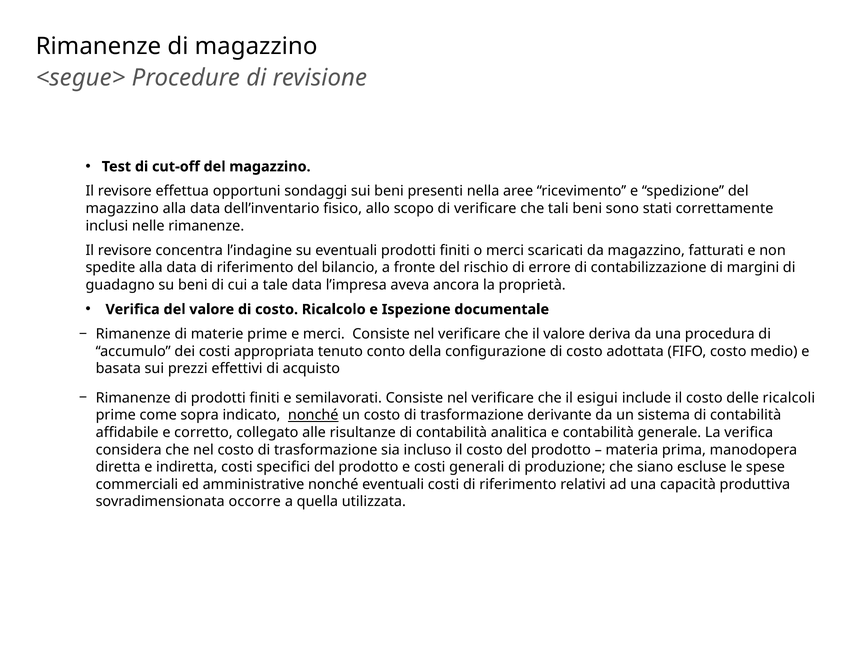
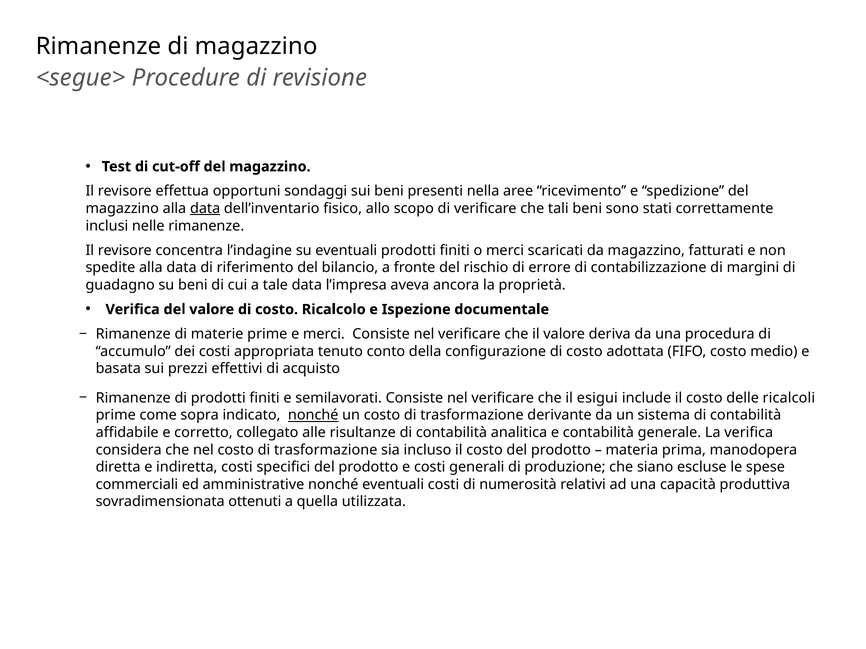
data at (205, 209) underline: none -> present
costi di riferimento: riferimento -> numerosità
occorre: occorre -> ottenuti
